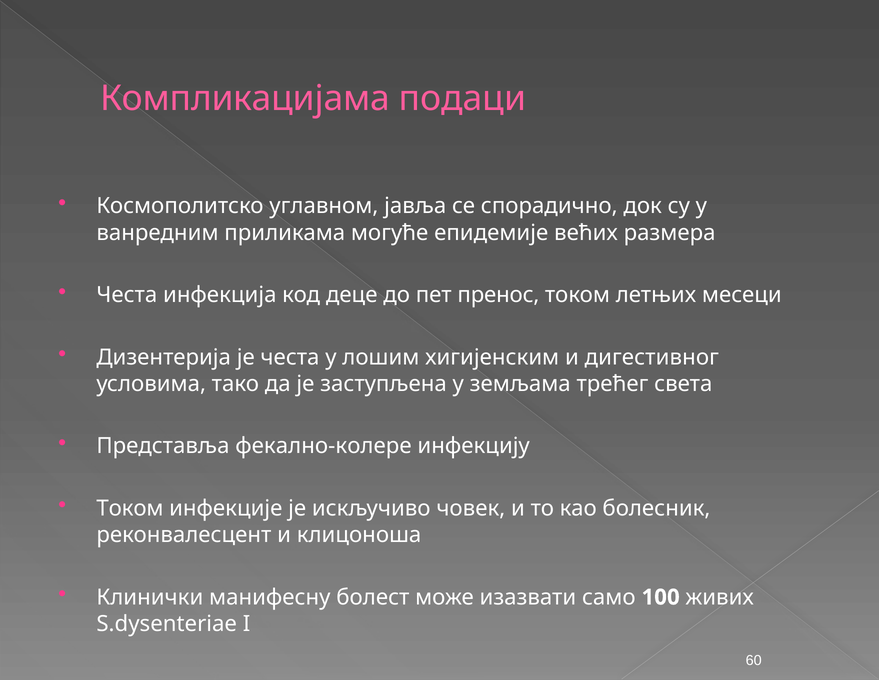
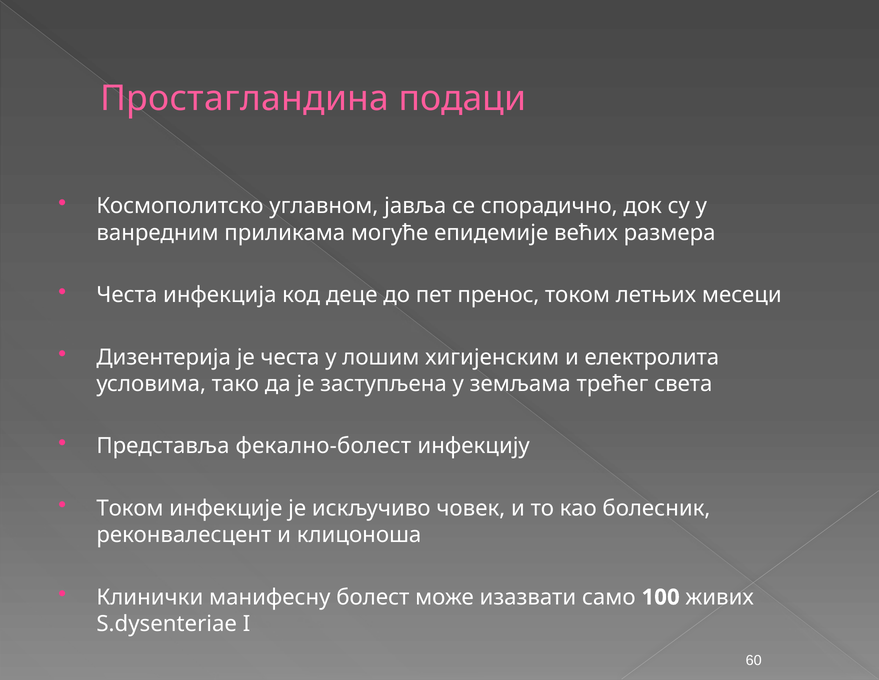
Компликацијама: Компликацијама -> Простагландина
дигестивног: дигестивног -> електролита
фекално-колере: фекално-колере -> фекално-болест
